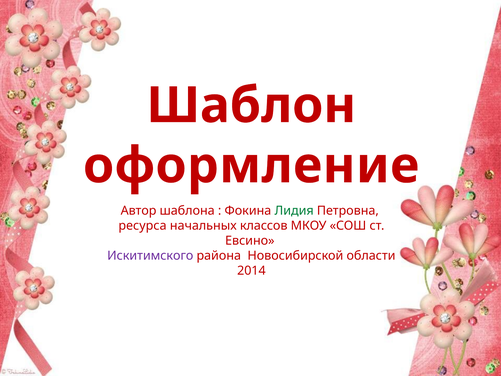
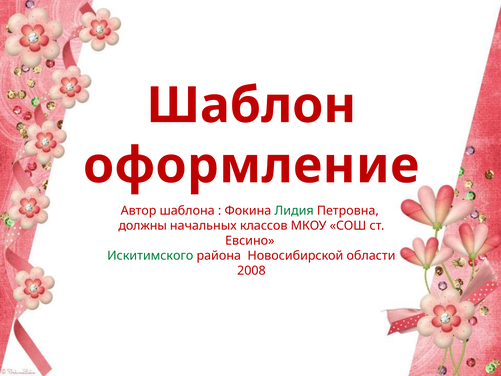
ресурса: ресурса -> должны
Искитимского colour: purple -> green
2014: 2014 -> 2008
